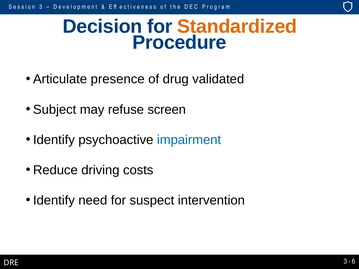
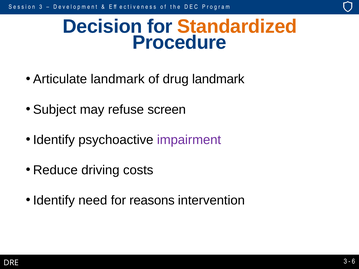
Articulate presence: presence -> landmark
drug validated: validated -> landmark
impairment colour: blue -> purple
suspect: suspect -> reasons
